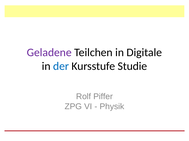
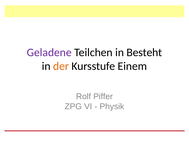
Digitale: Digitale -> Besteht
der colour: blue -> orange
Studie: Studie -> Einem
